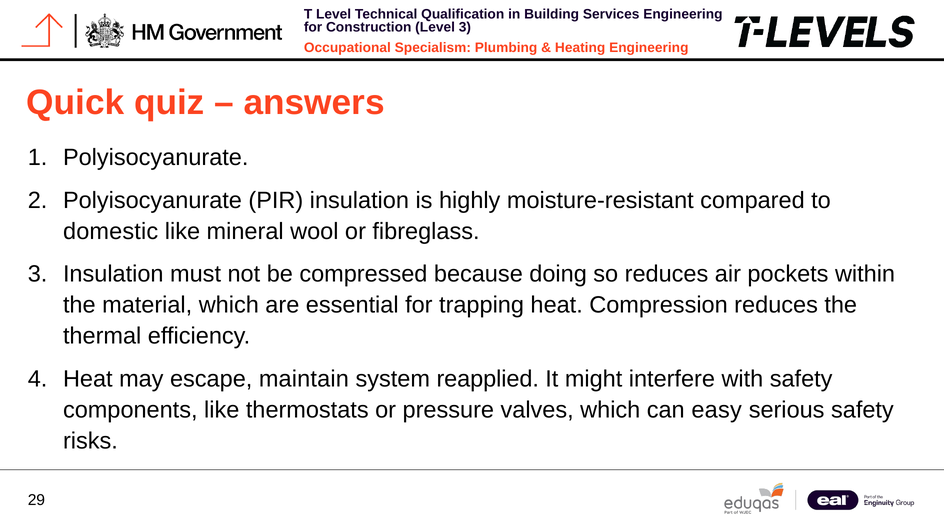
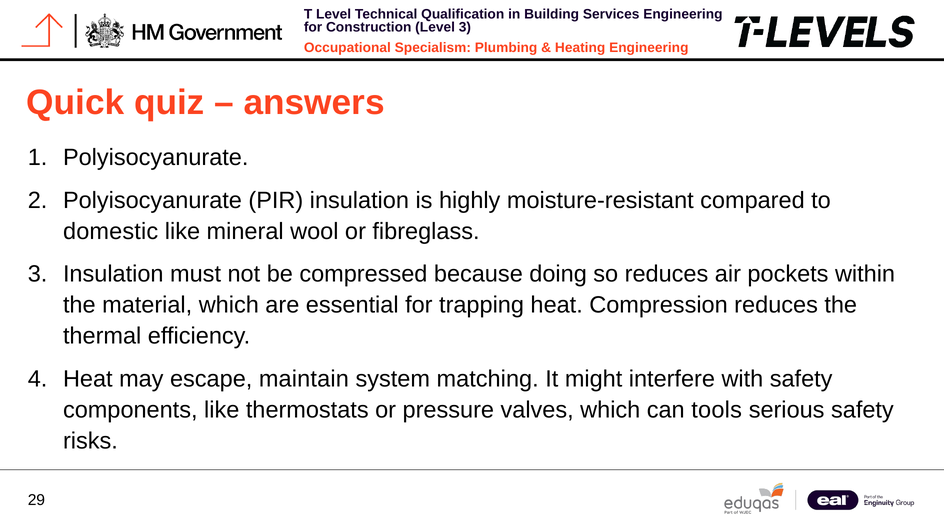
reapplied: reapplied -> matching
easy: easy -> tools
